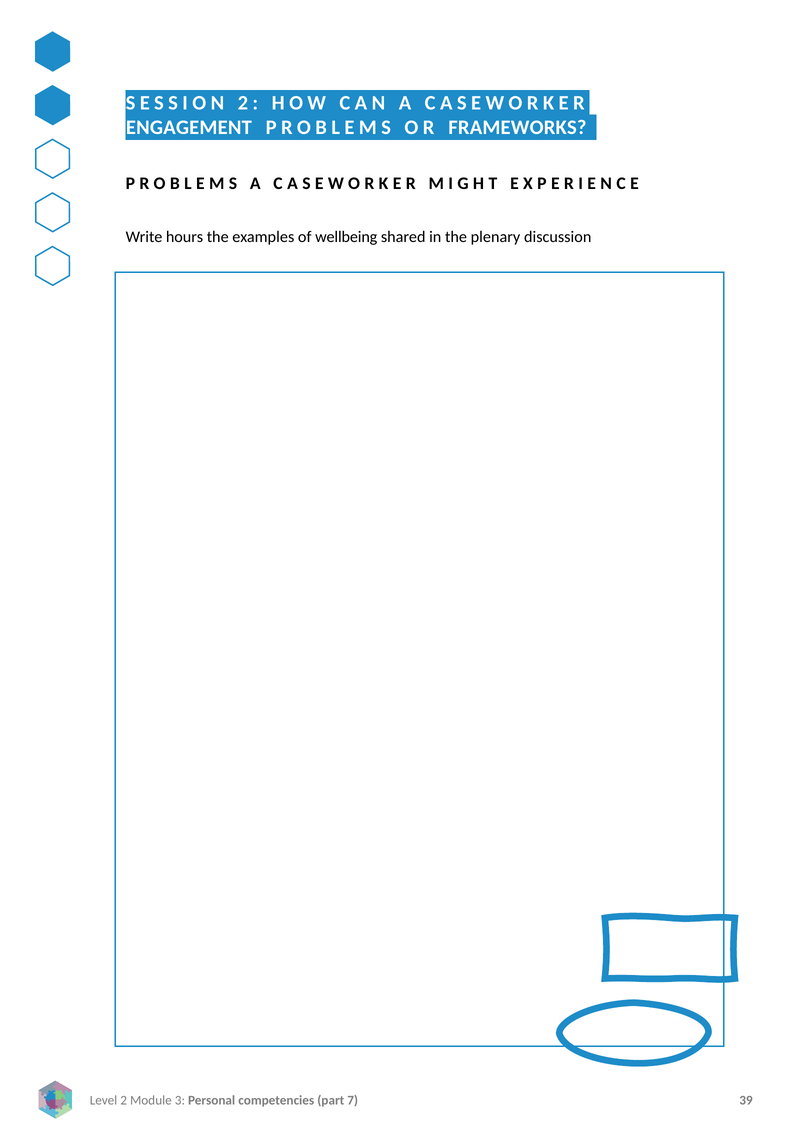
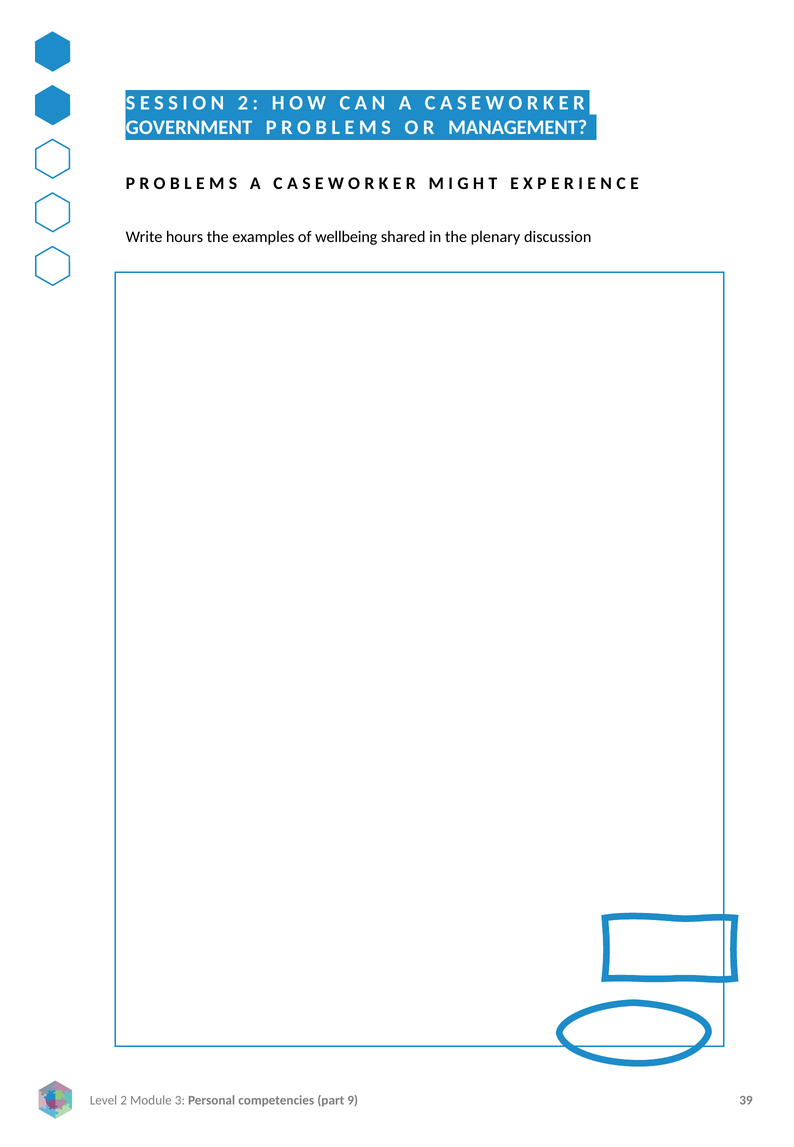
ENGAGEMENT: ENGAGEMENT -> GOVERNMENT
FRAMEWORKS: FRAMEWORKS -> MANAGEMENT
7: 7 -> 9
